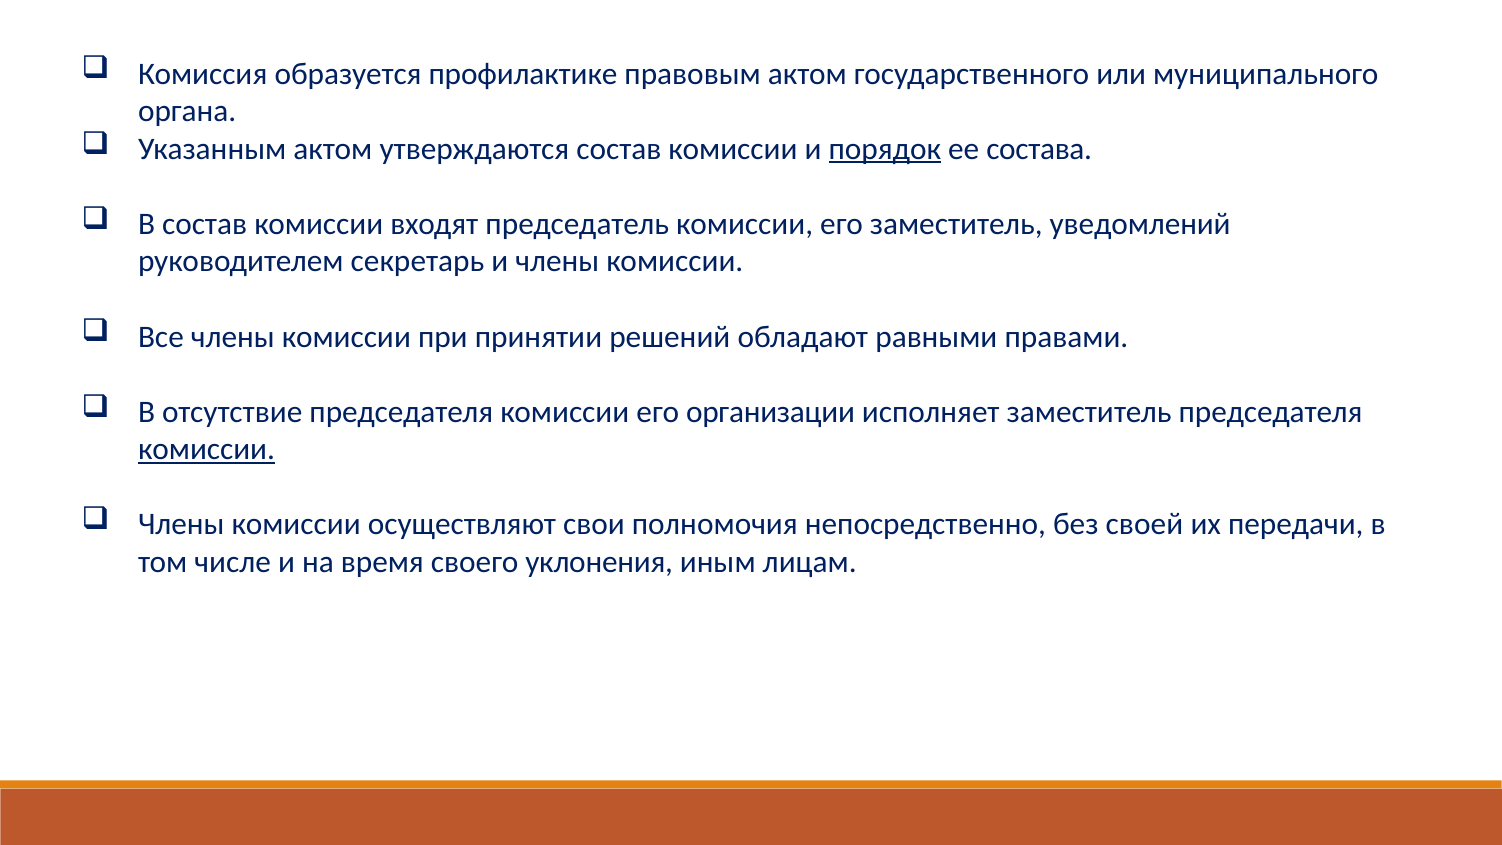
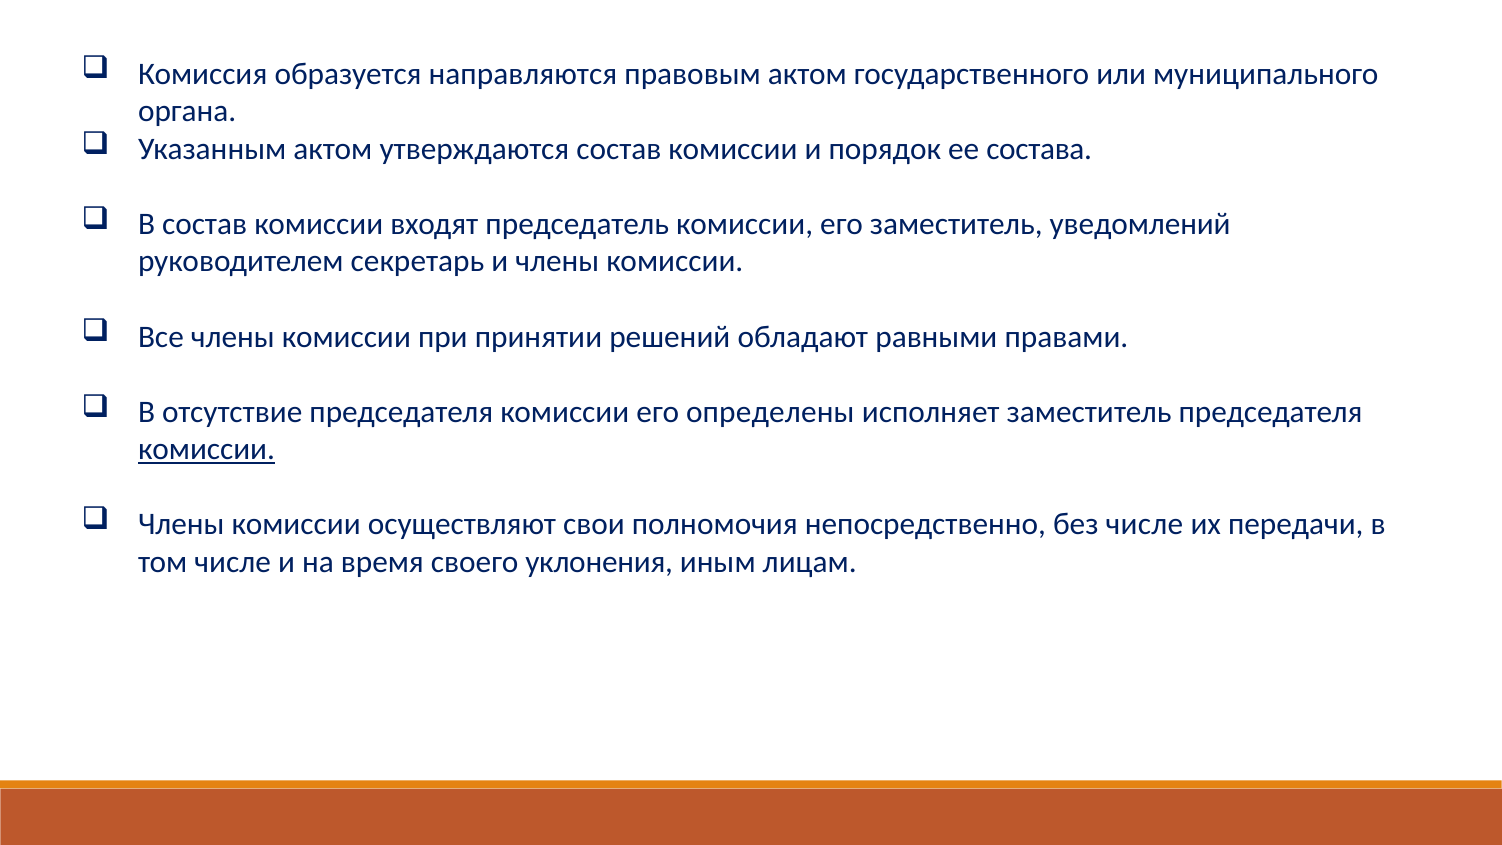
профилактике: профилактике -> направляются
порядок underline: present -> none
организации: организации -> определены
без своей: своей -> числе
